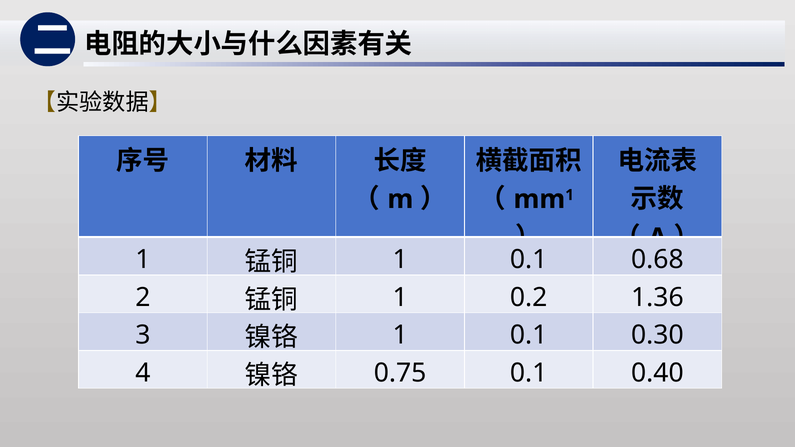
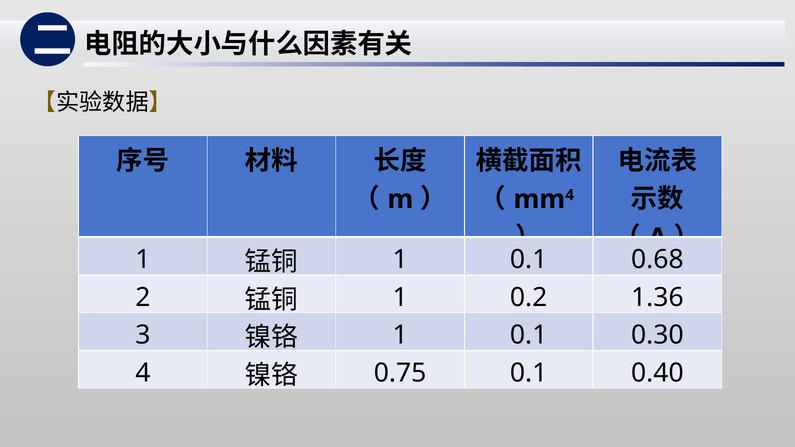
1 at (570, 195): 1 -> 4
